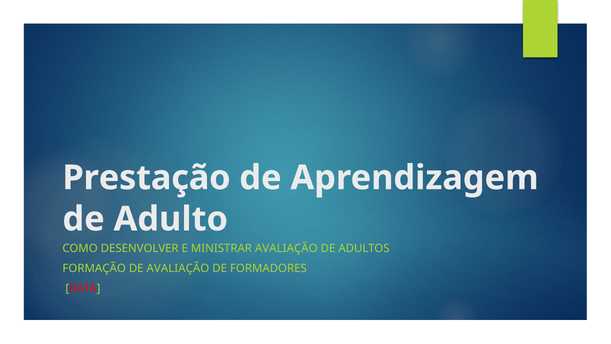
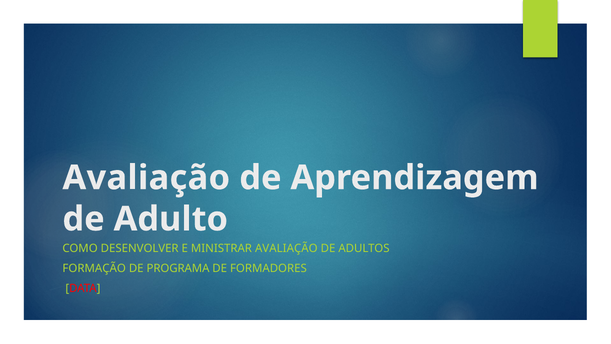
Prestação at (147, 178): Prestação -> Avaliação
DE AVALIAÇÃO: AVALIAÇÃO -> PROGRAMA
